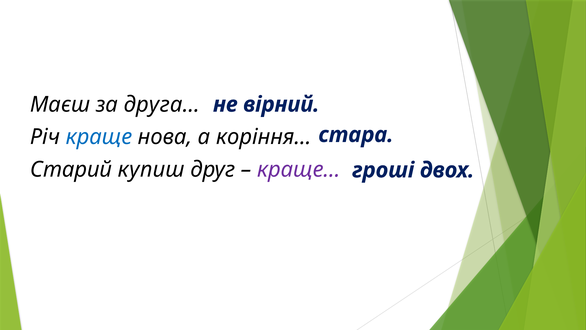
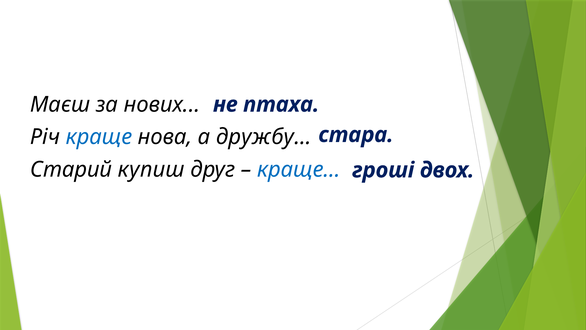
друга: друга -> нових
вірний: вірний -> птаха
коріння…: коріння… -> дружбу…
краще… colour: purple -> blue
